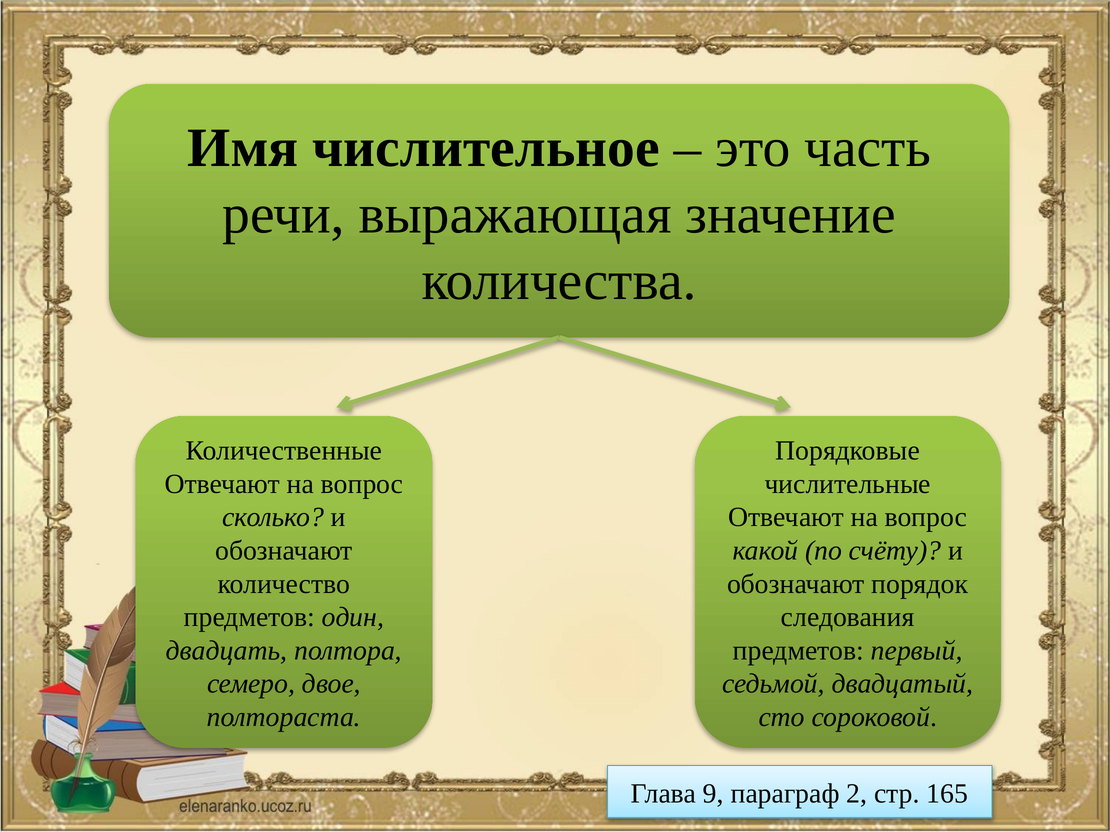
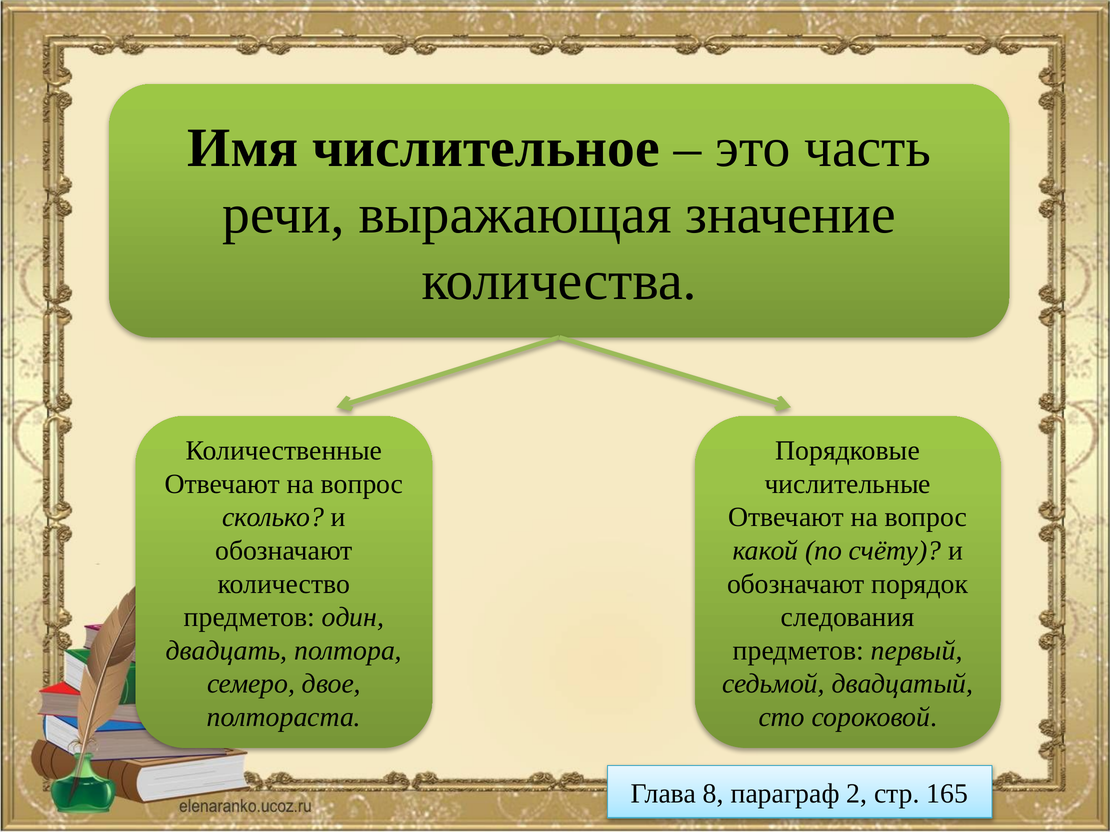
9: 9 -> 8
